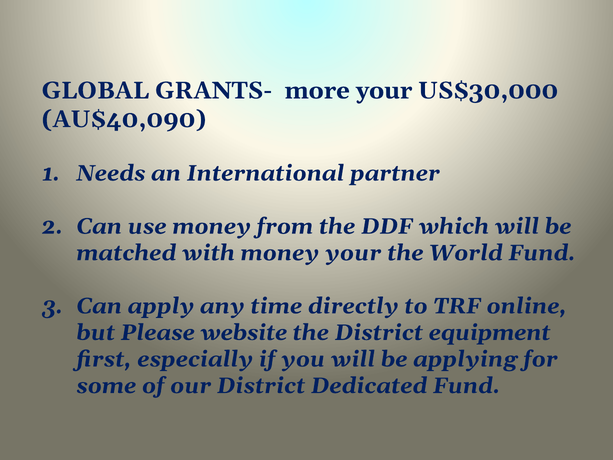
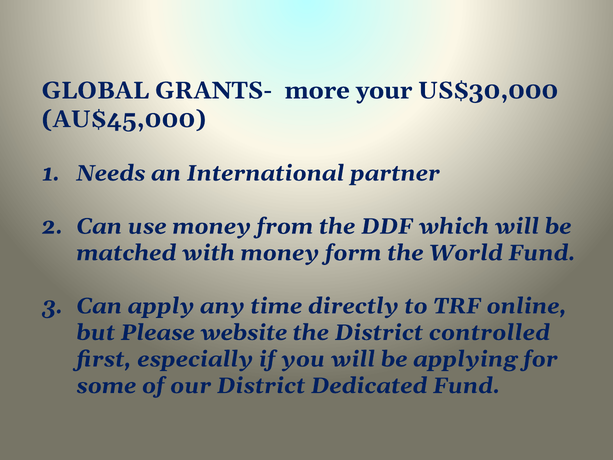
AU$40,090: AU$40,090 -> AU$45,000
money your: your -> form
equipment: equipment -> controlled
